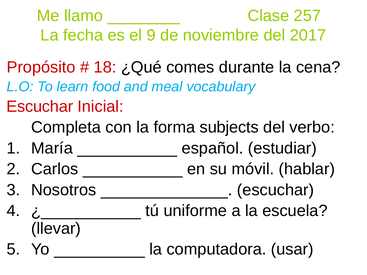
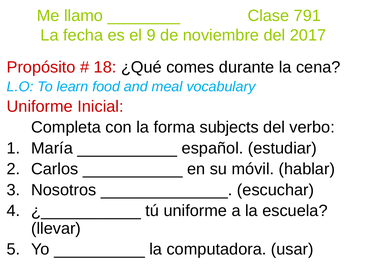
257: 257 -> 791
Escuchar at (40, 107): Escuchar -> Uniforme
